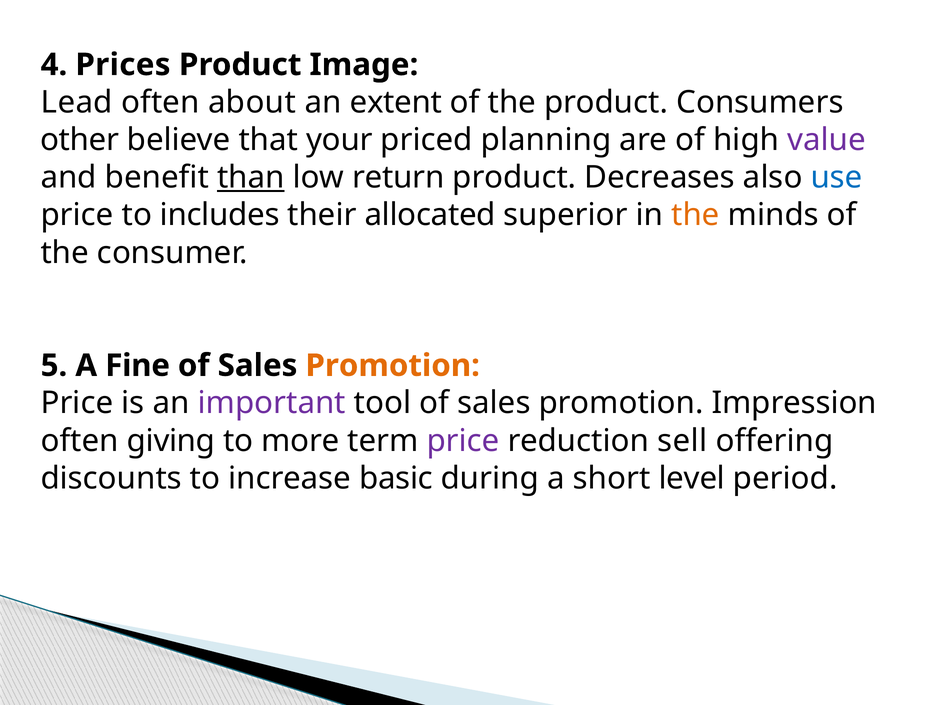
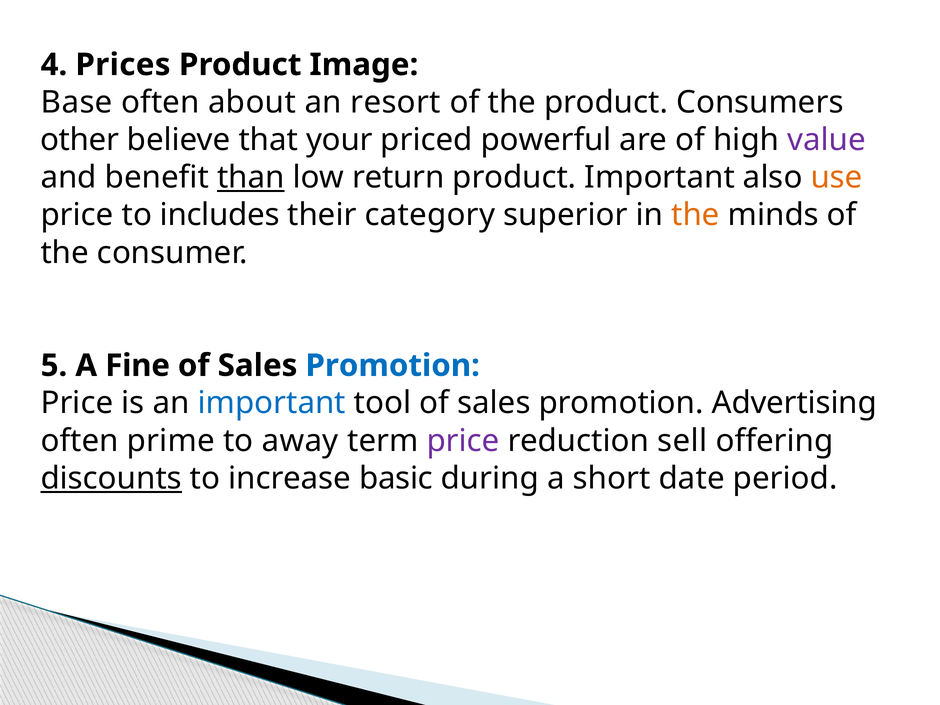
Lead: Lead -> Base
extent: extent -> resort
planning: planning -> powerful
product Decreases: Decreases -> Important
use colour: blue -> orange
allocated: allocated -> category
Promotion at (393, 366) colour: orange -> blue
important at (272, 403) colour: purple -> blue
Impression: Impression -> Advertising
giving: giving -> prime
more: more -> away
discounts underline: none -> present
level: level -> date
